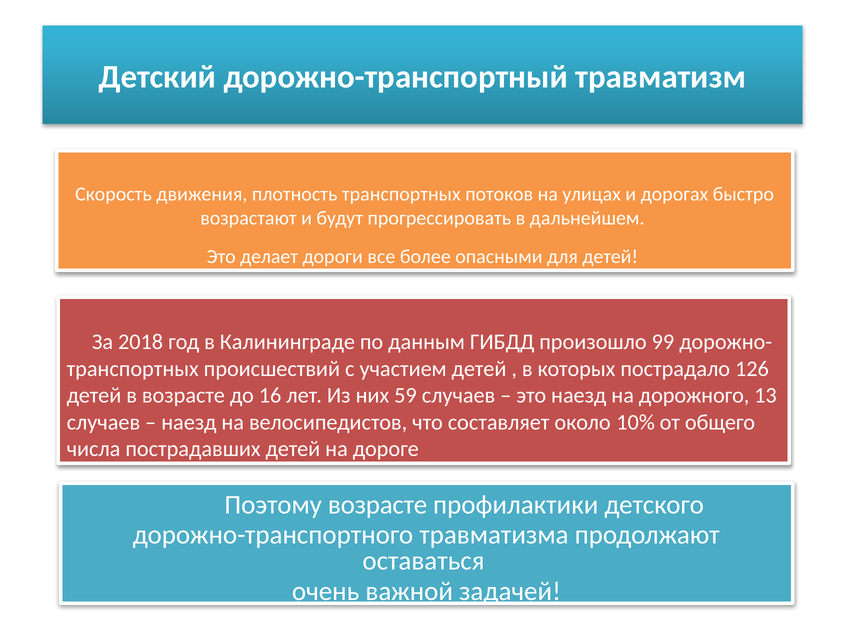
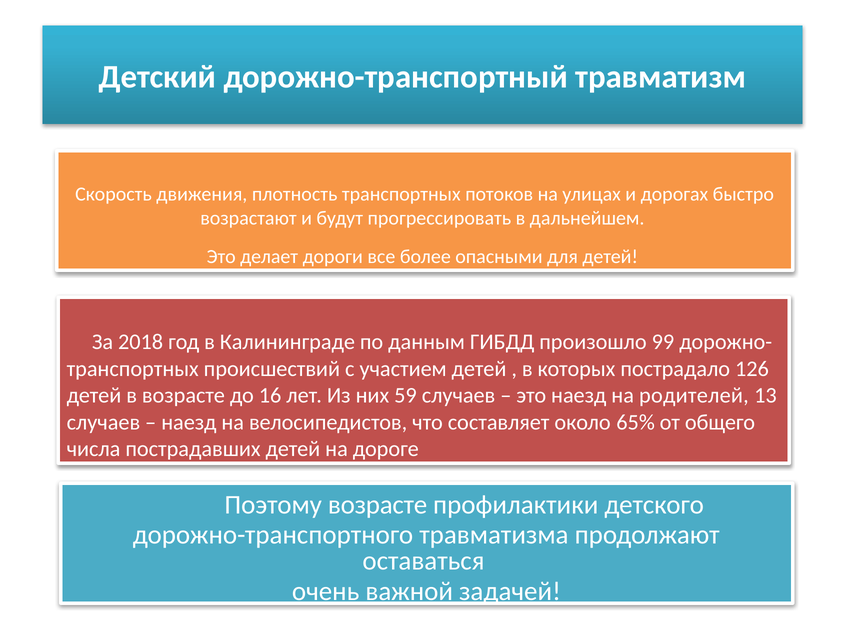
дорожного: дорожного -> родителей
10%: 10% -> 65%
